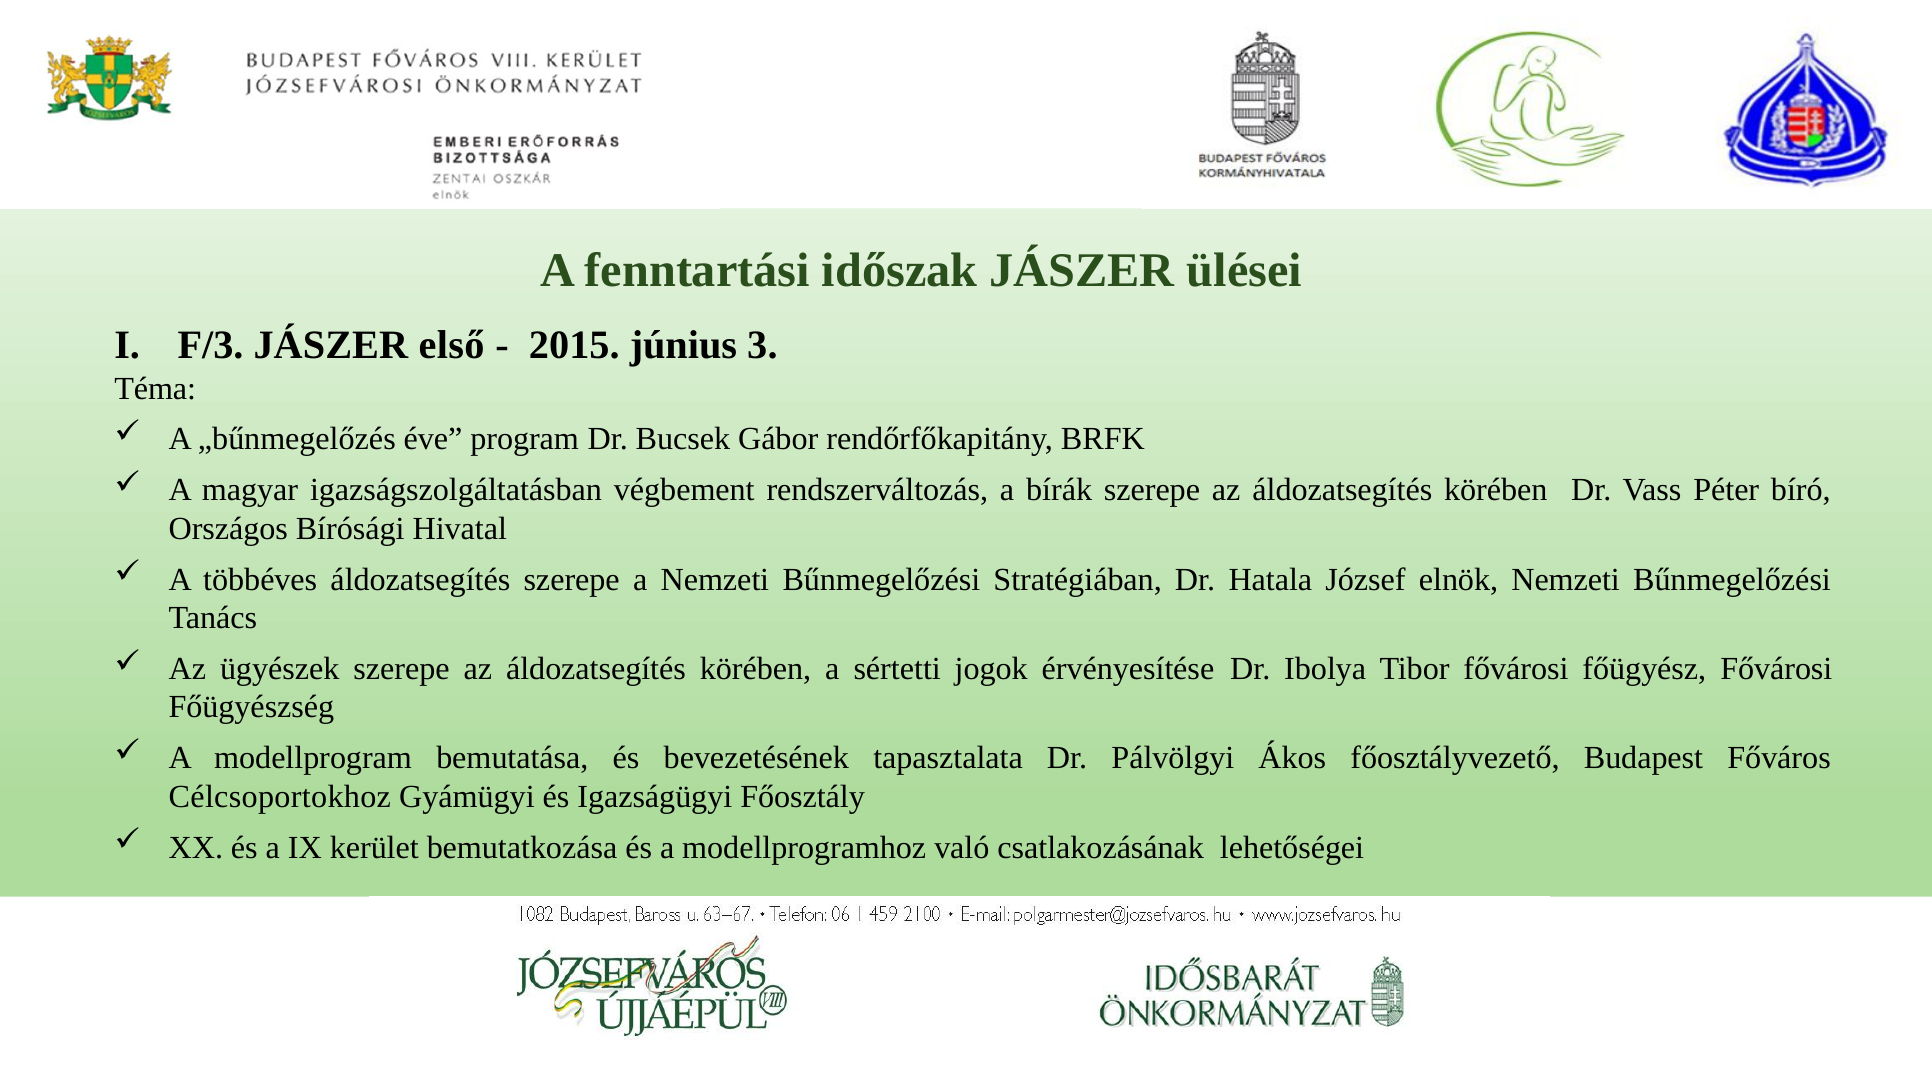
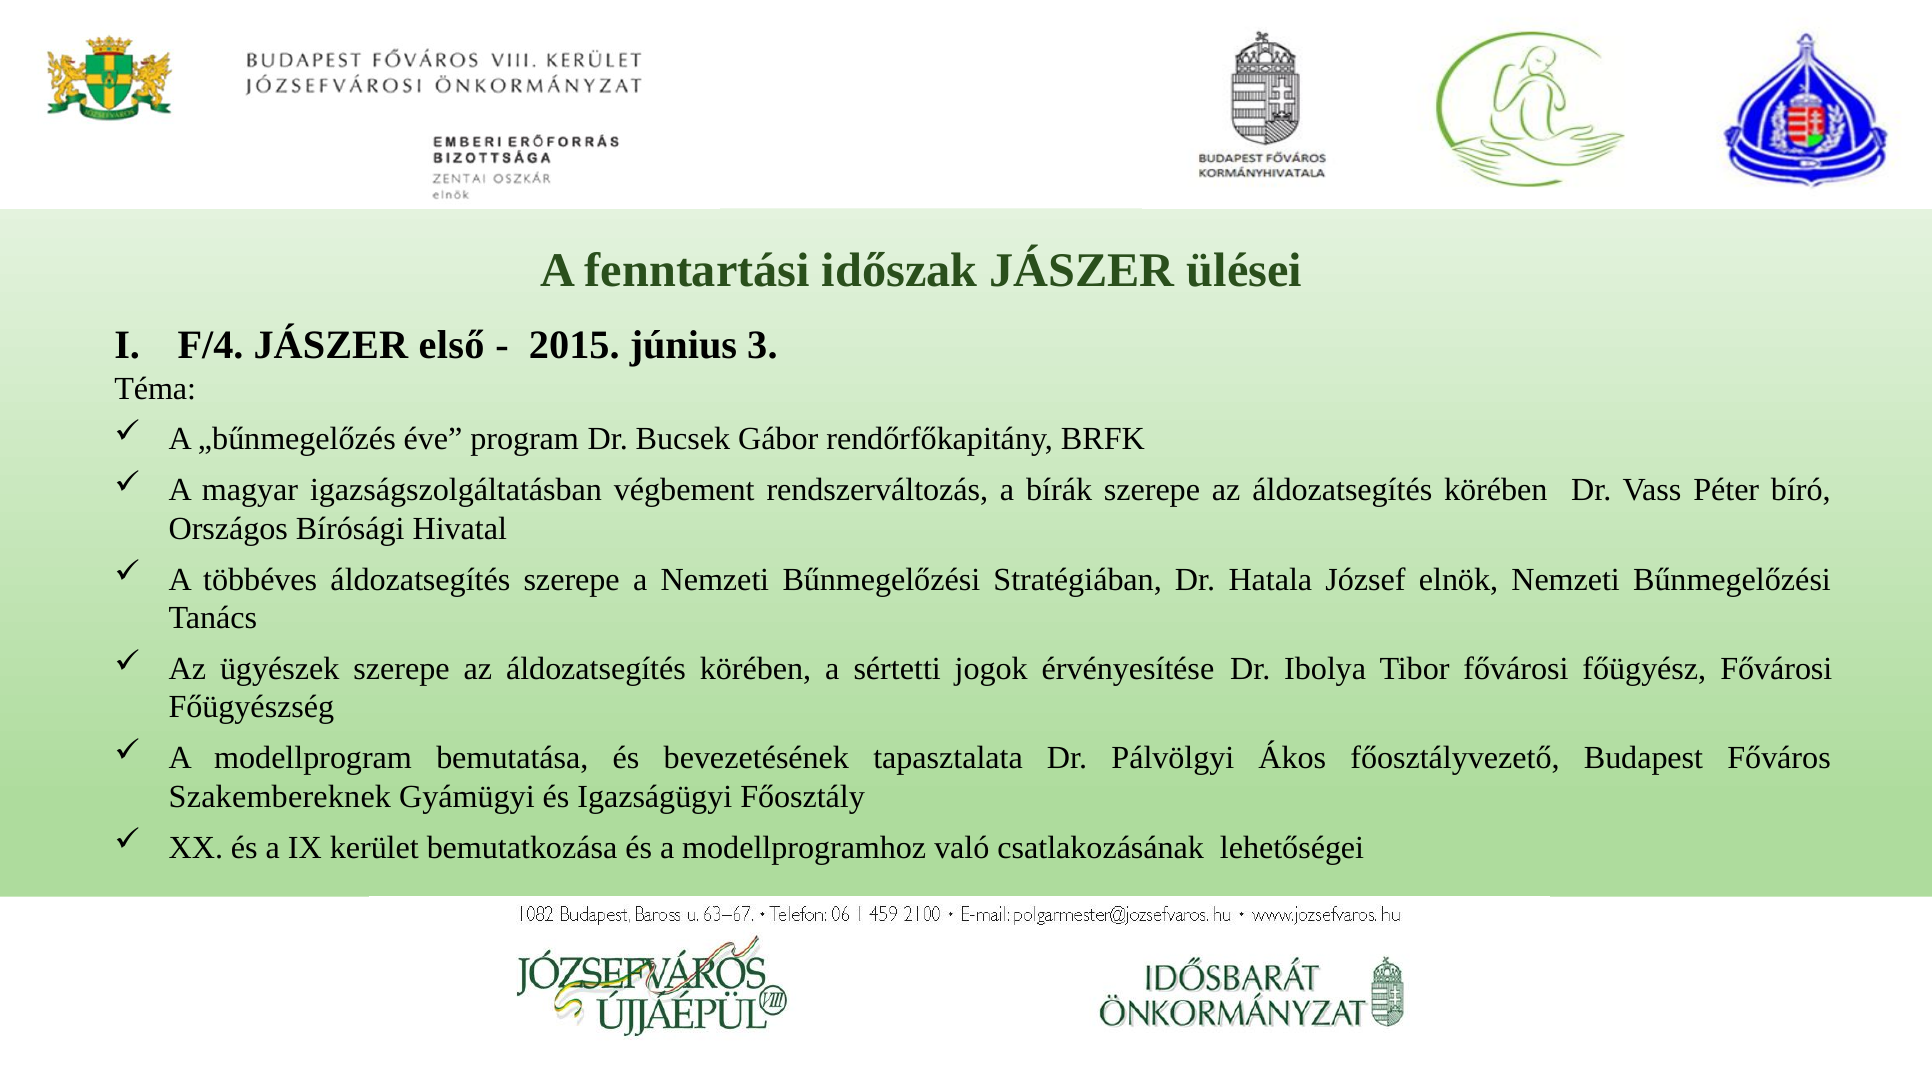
F/3: F/3 -> F/4
Célcsoportokhoz: Célcsoportokhoz -> Szakembereknek
